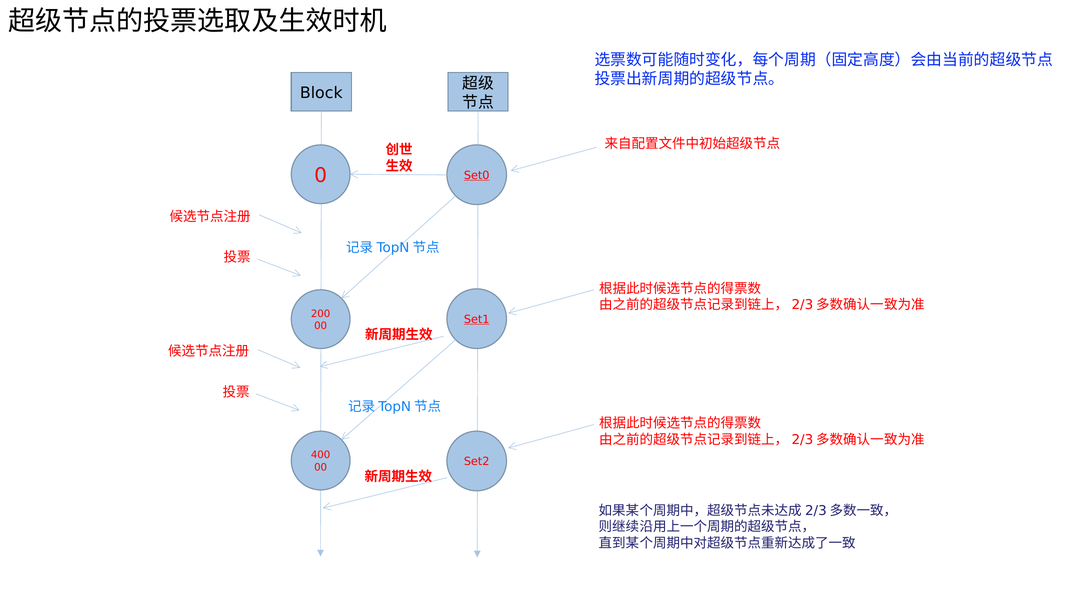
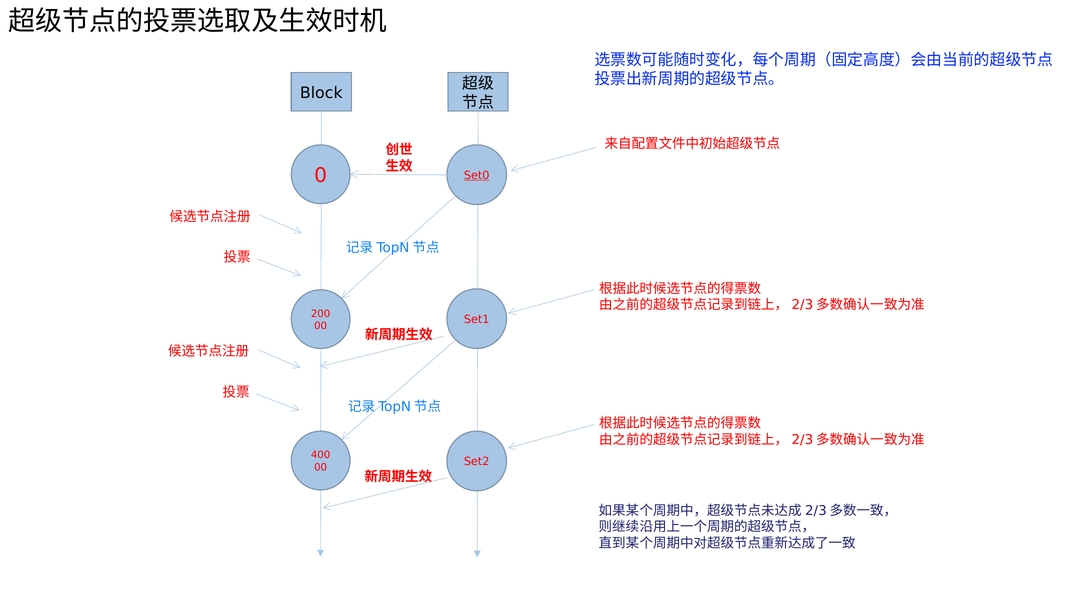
Set1 underline: present -> none
